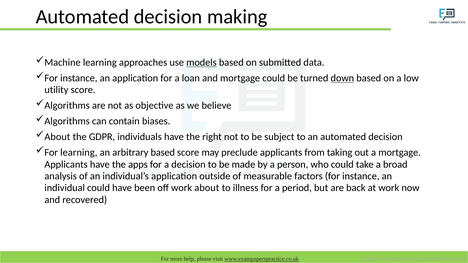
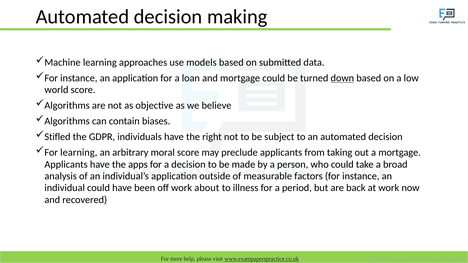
models underline: present -> none
utility: utility -> world
About at (57, 137): About -> Stifled
arbitrary based: based -> moral
